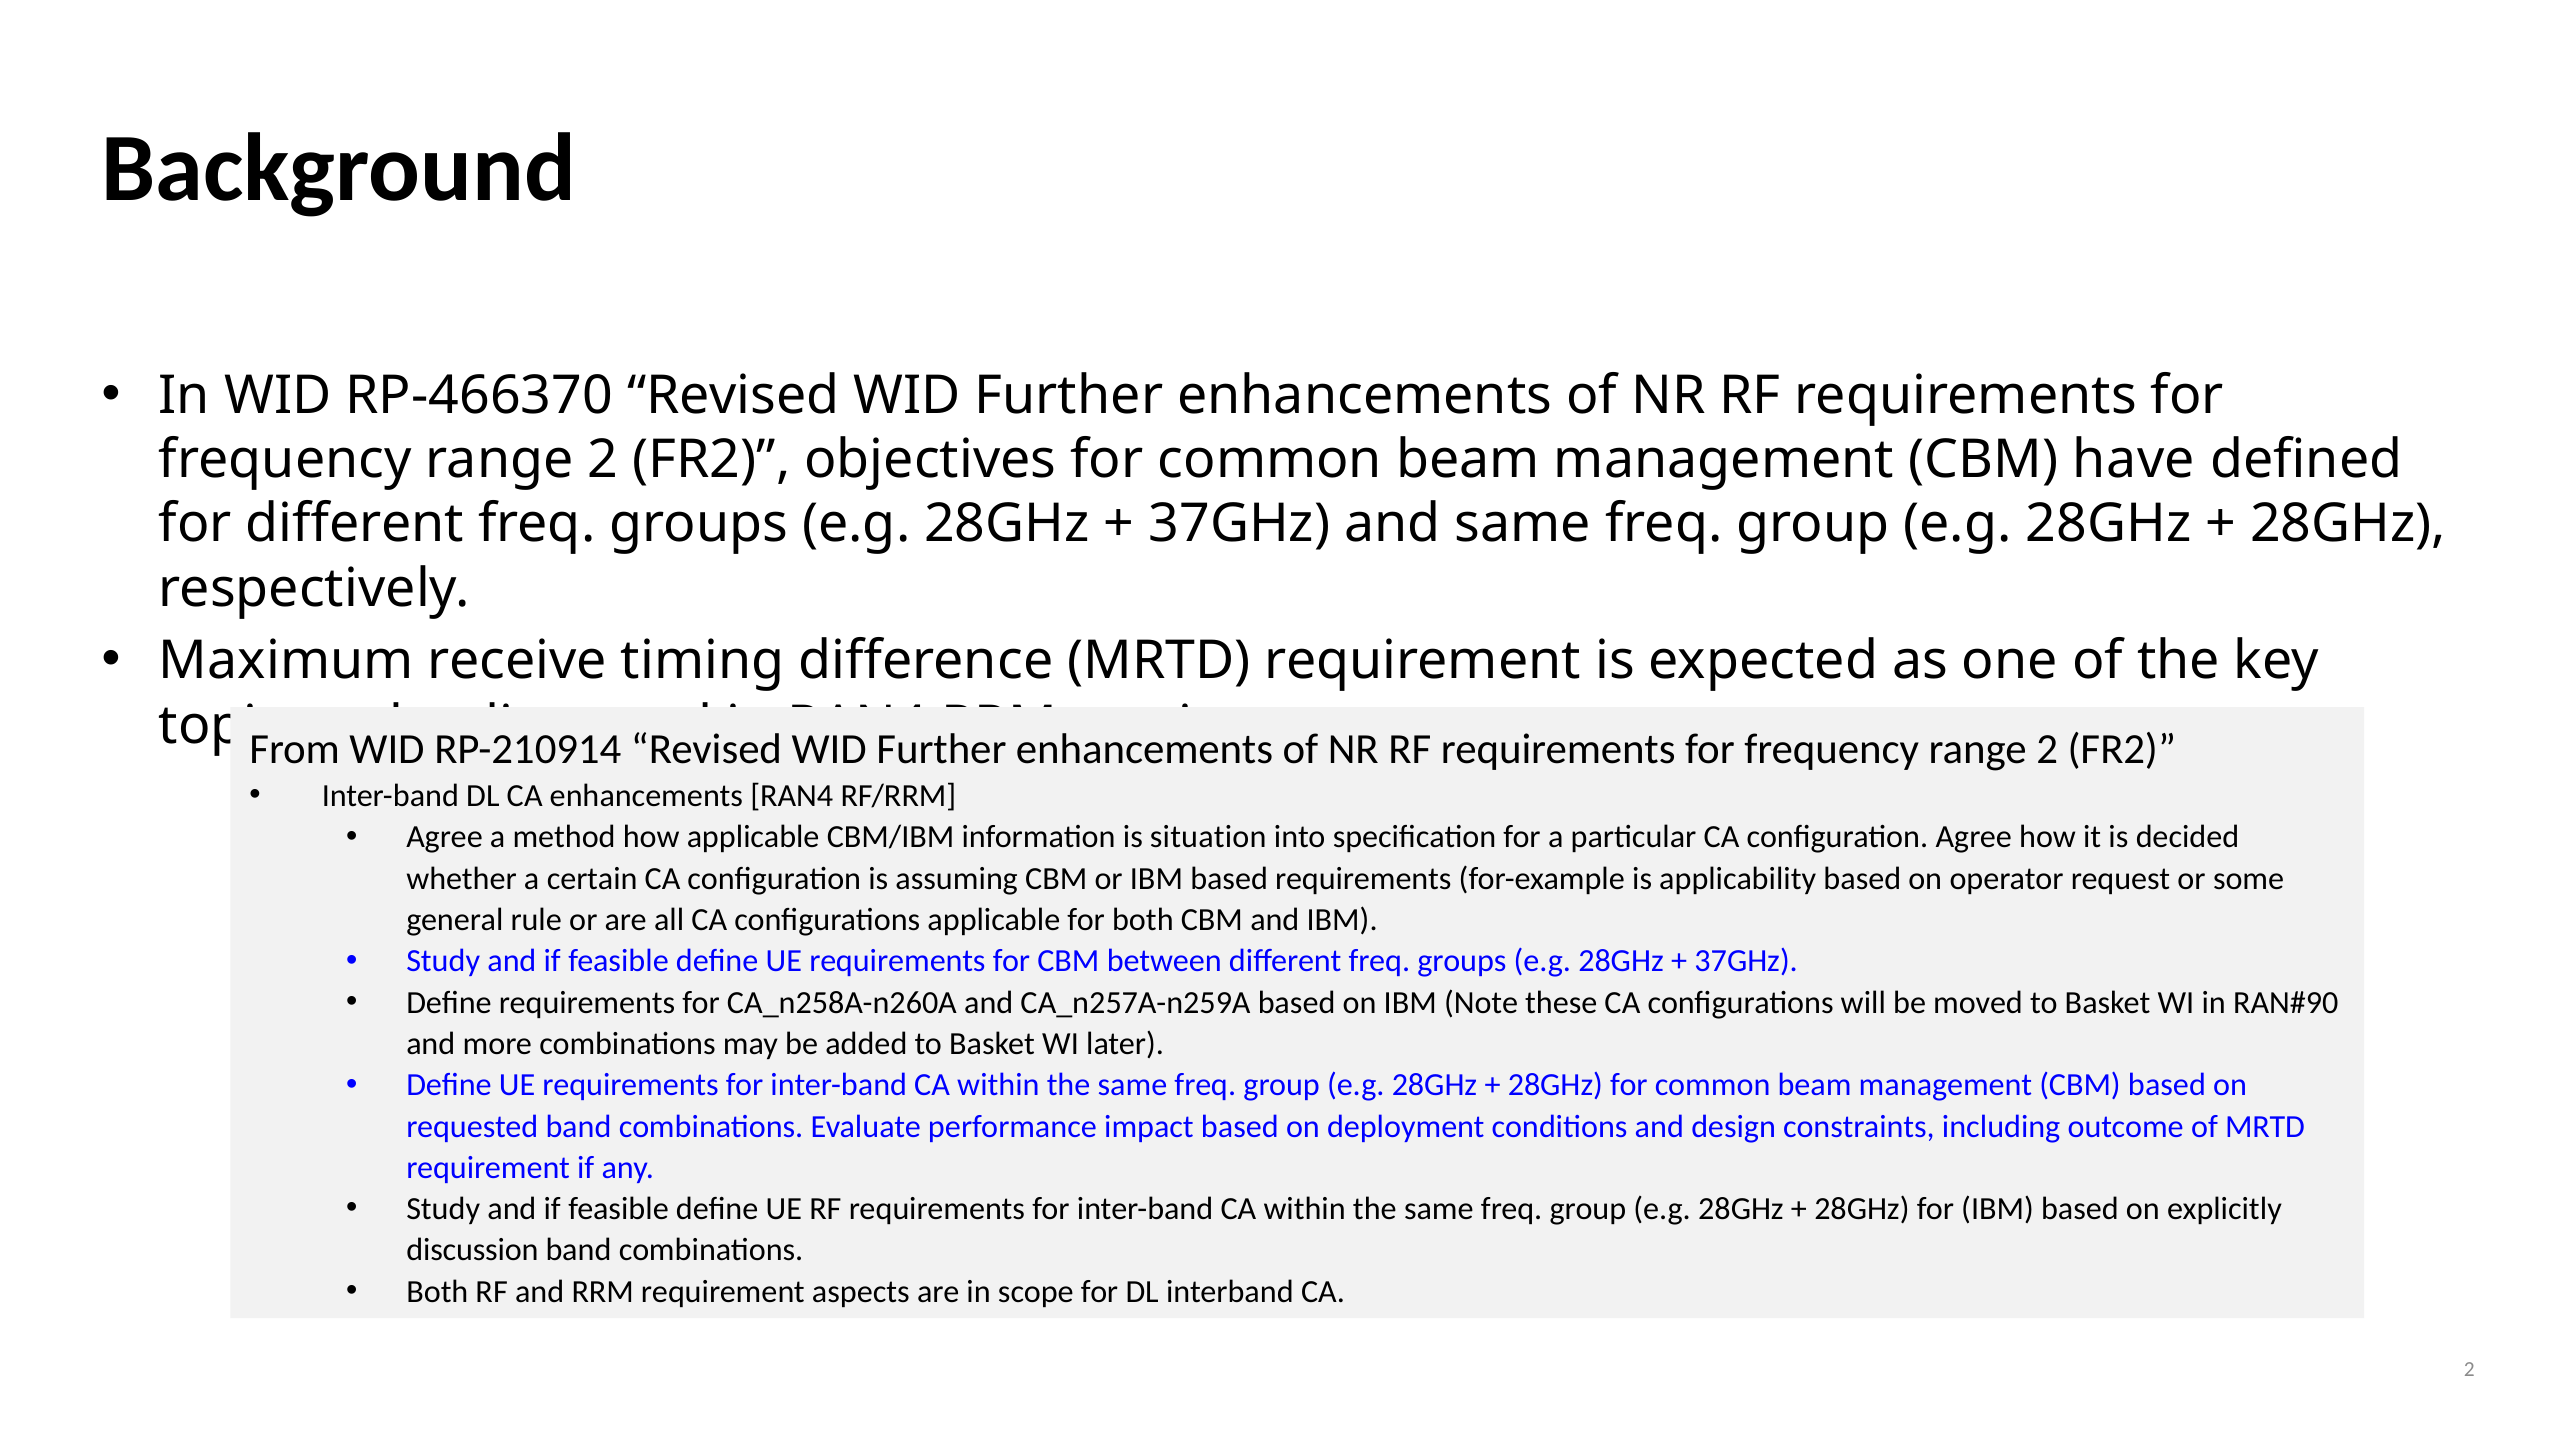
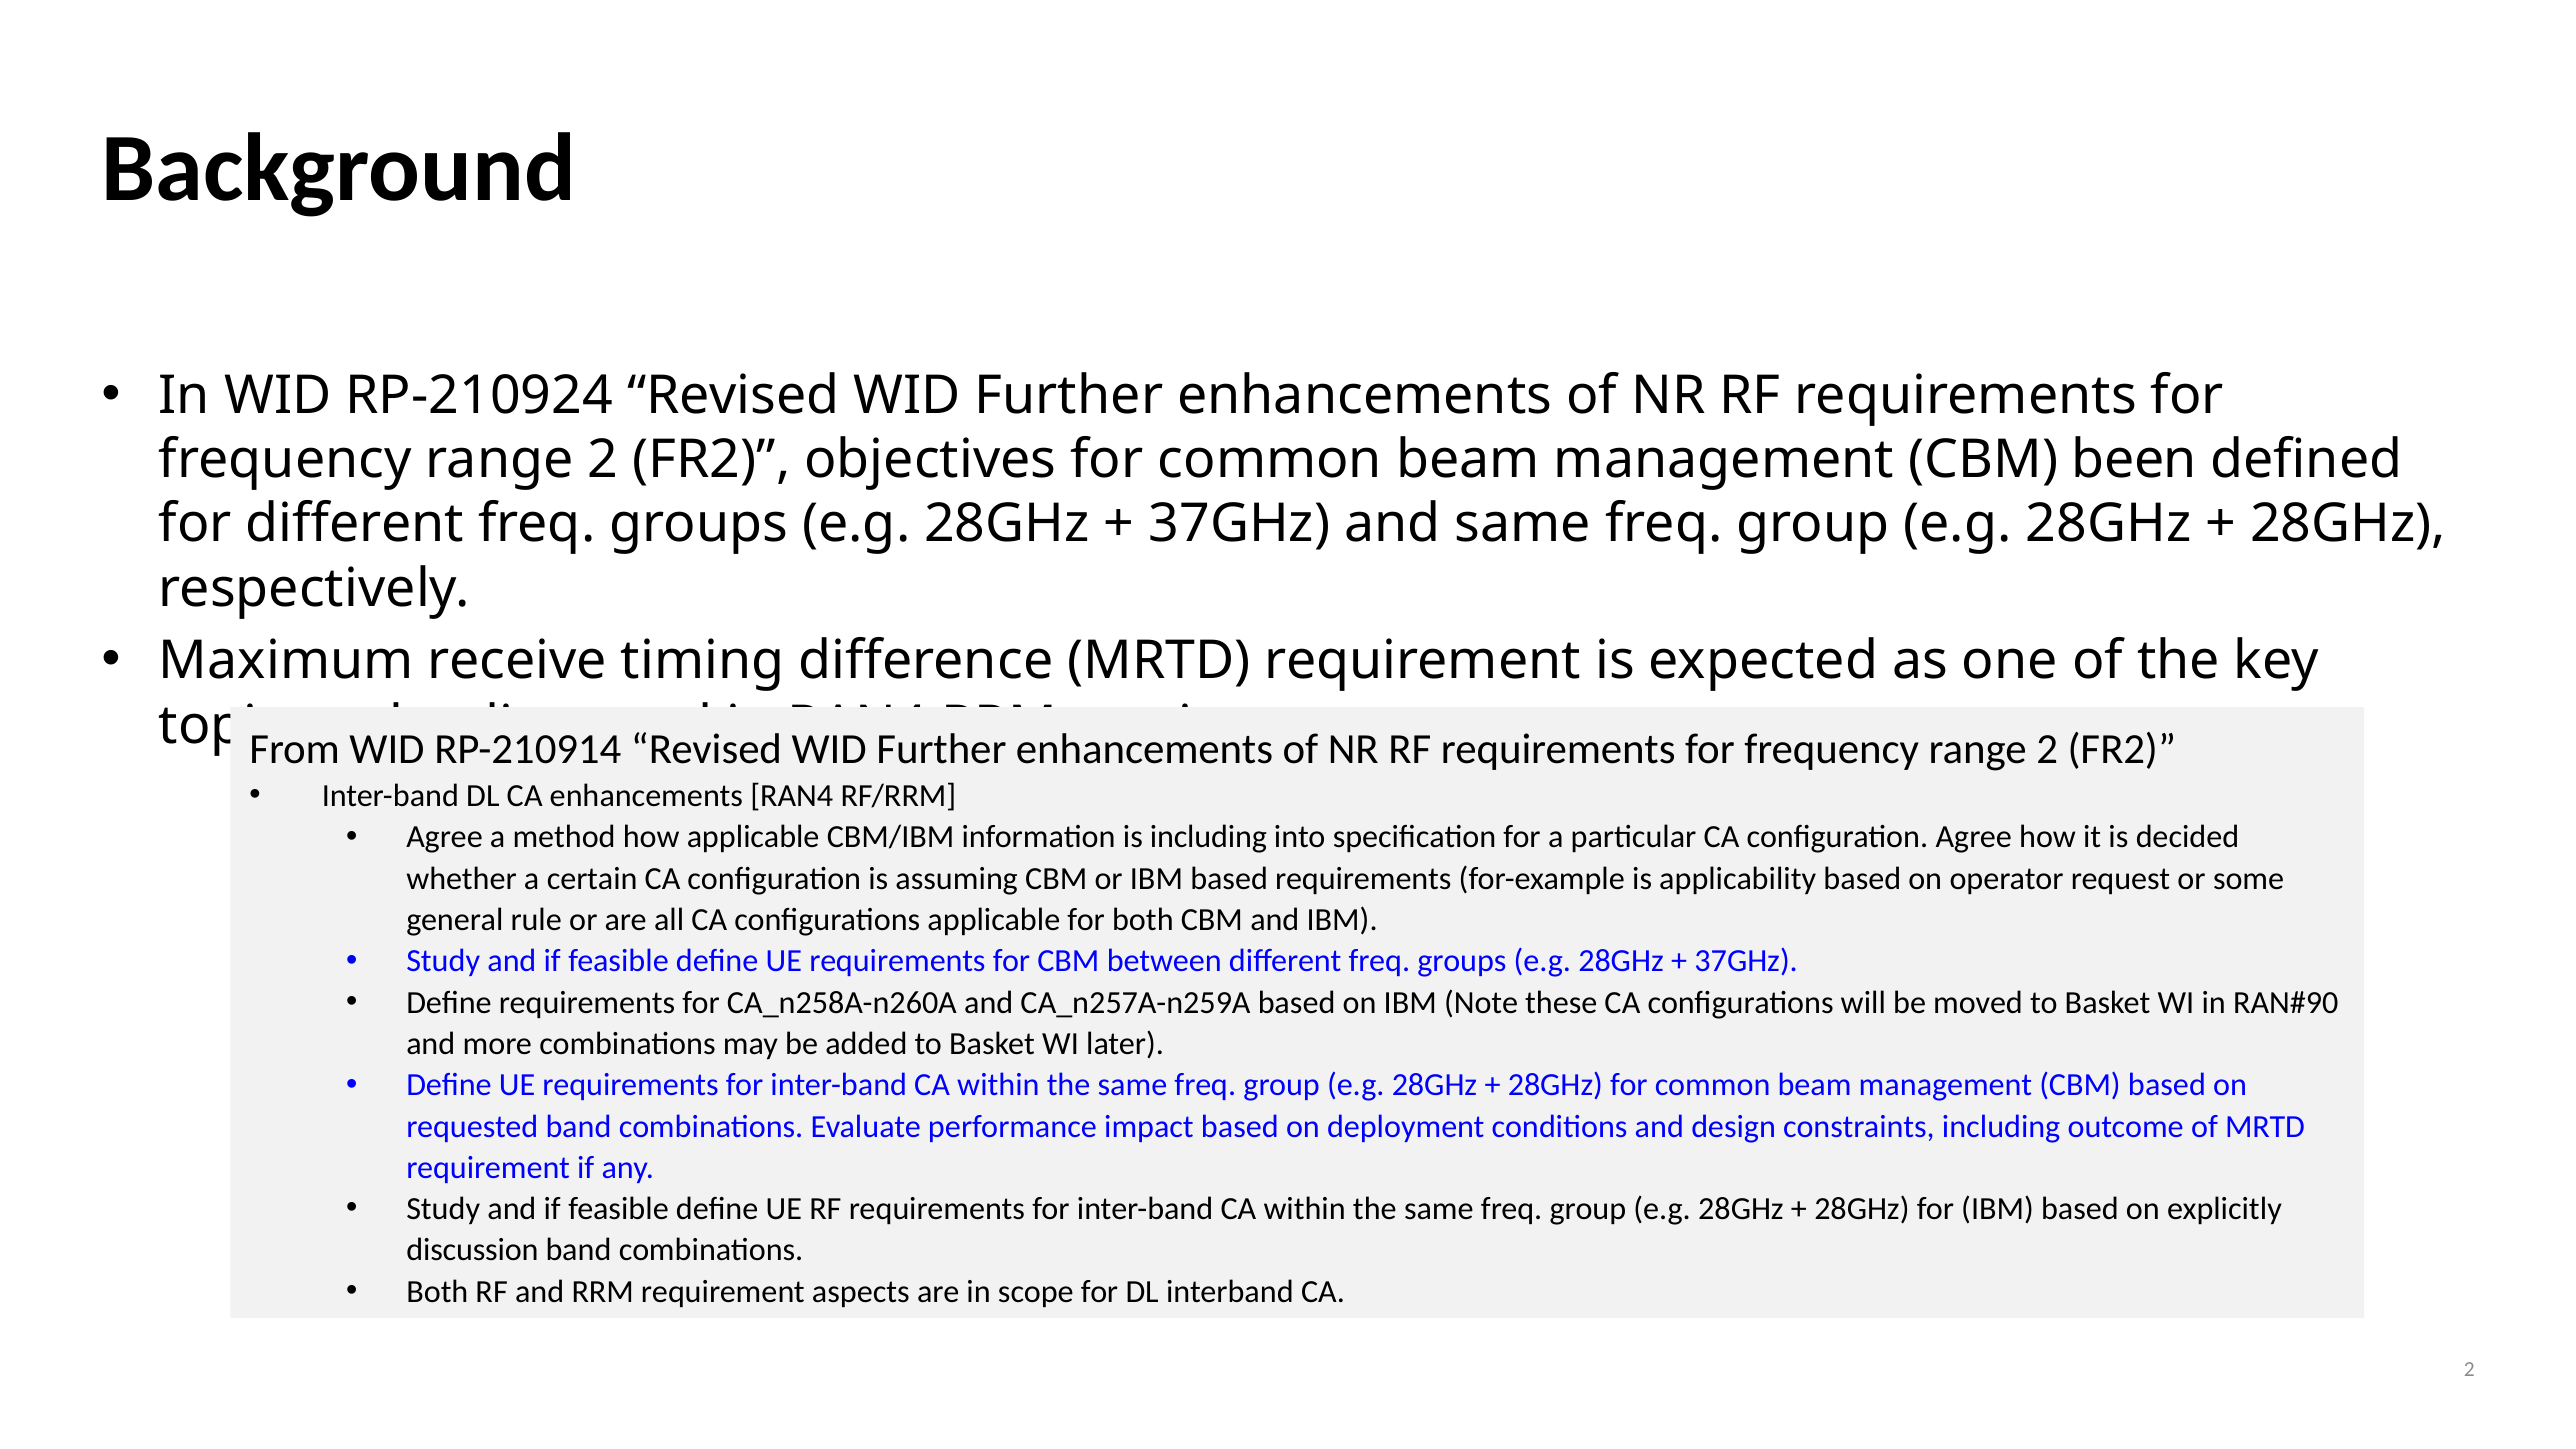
RP-466370: RP-466370 -> RP-210924
have: have -> been
is situation: situation -> including
